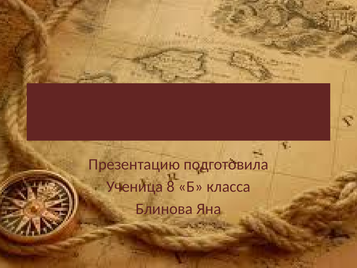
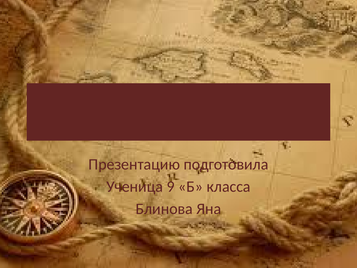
8: 8 -> 9
